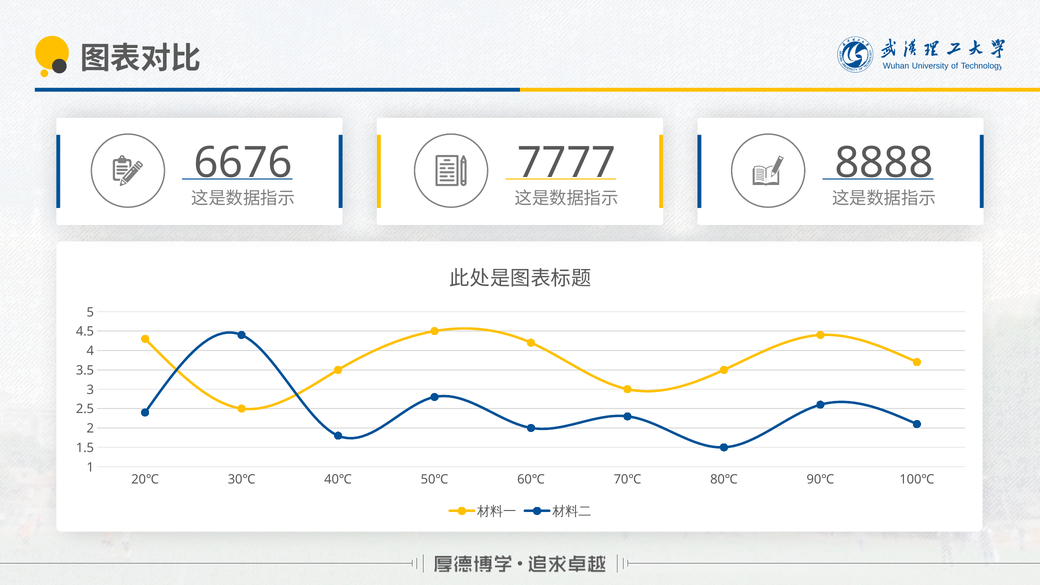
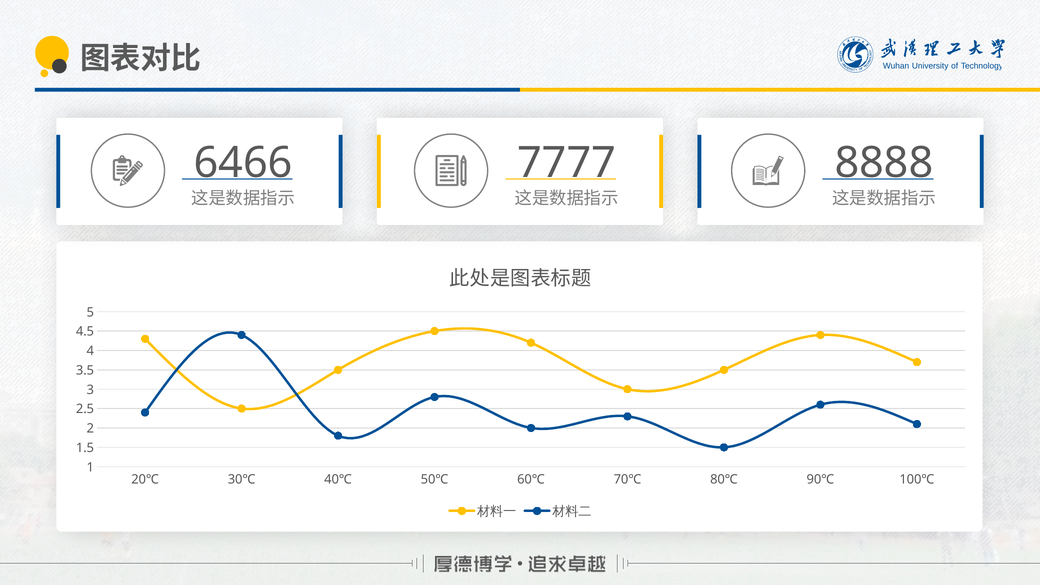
6676: 6676 -> 6466
